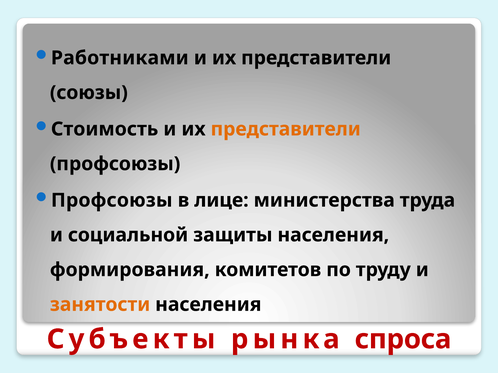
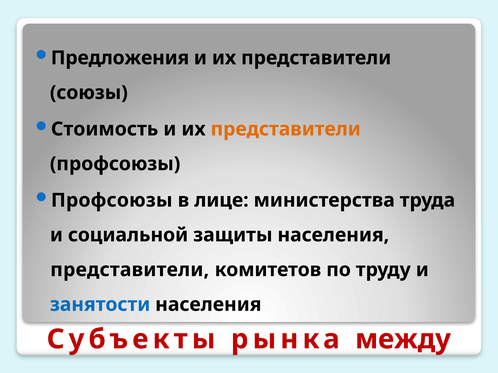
Работниками: Работниками -> Предложения
формирования at (130, 270): формирования -> представители
занятости colour: orange -> blue
спроса: спроса -> между
